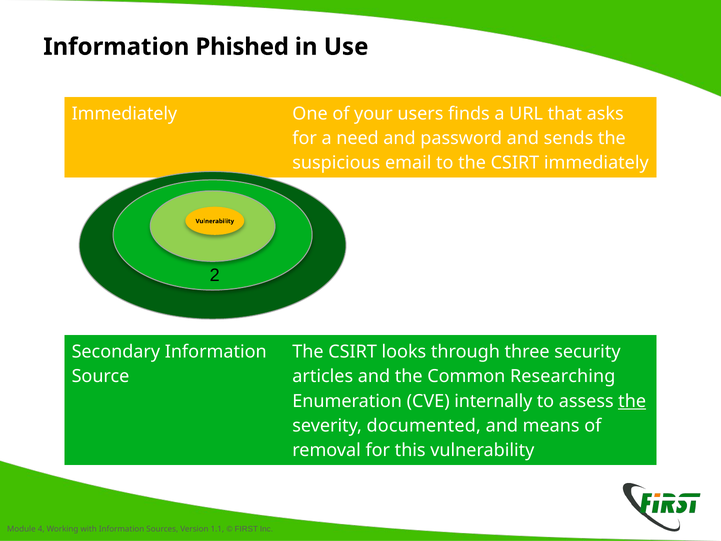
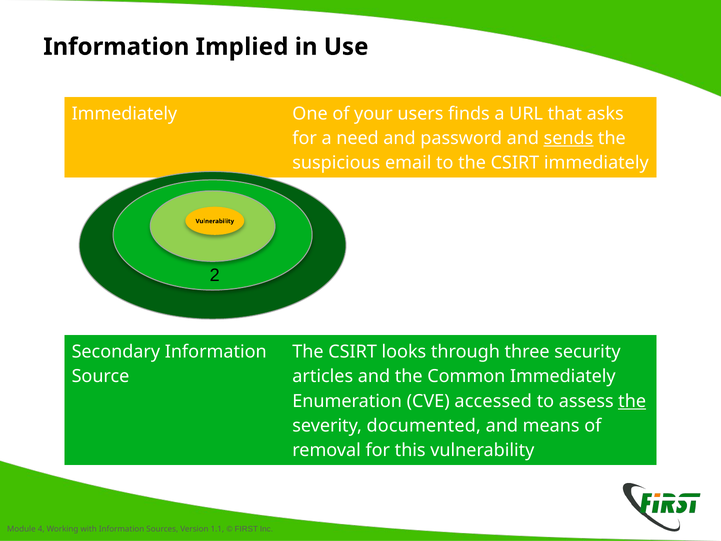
Phished: Phished -> Implied
sends underline: none -> present
Common Researching: Researching -> Immediately
internally: internally -> accessed
